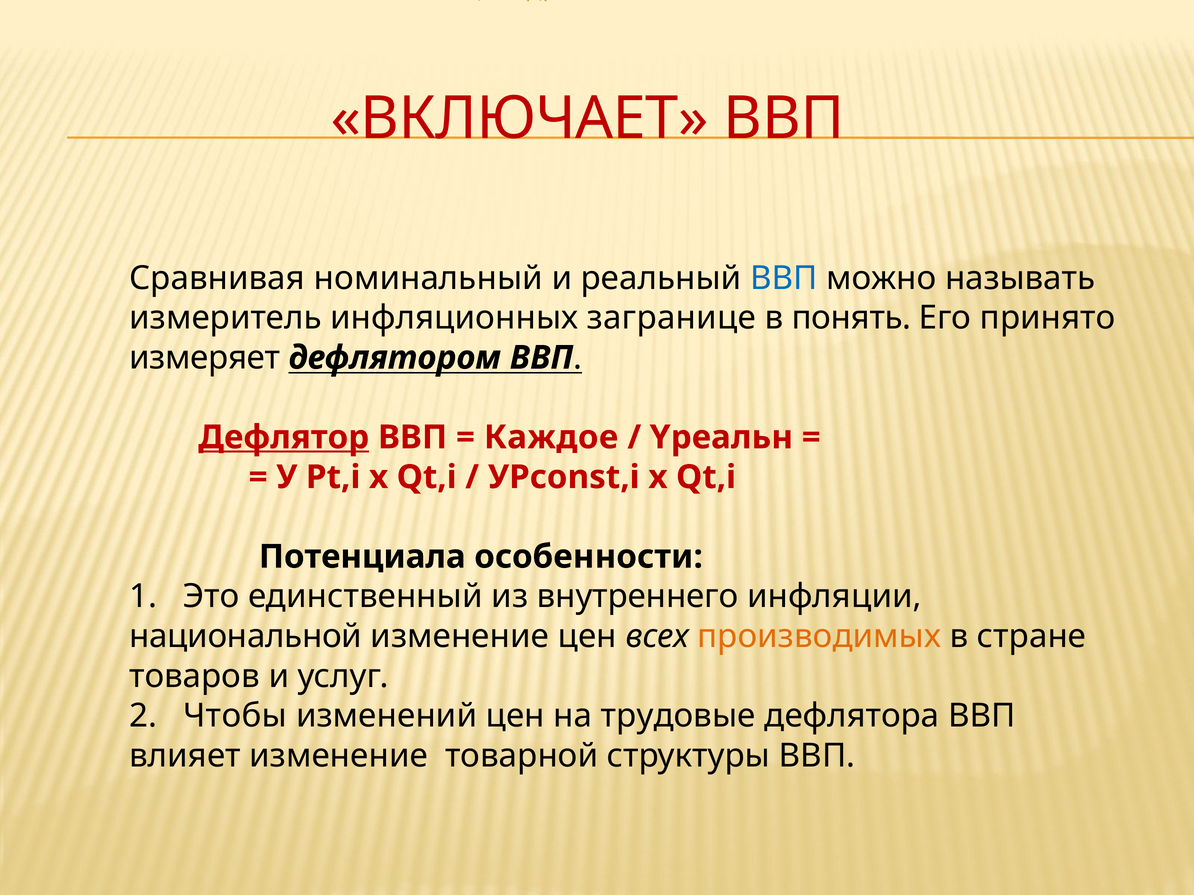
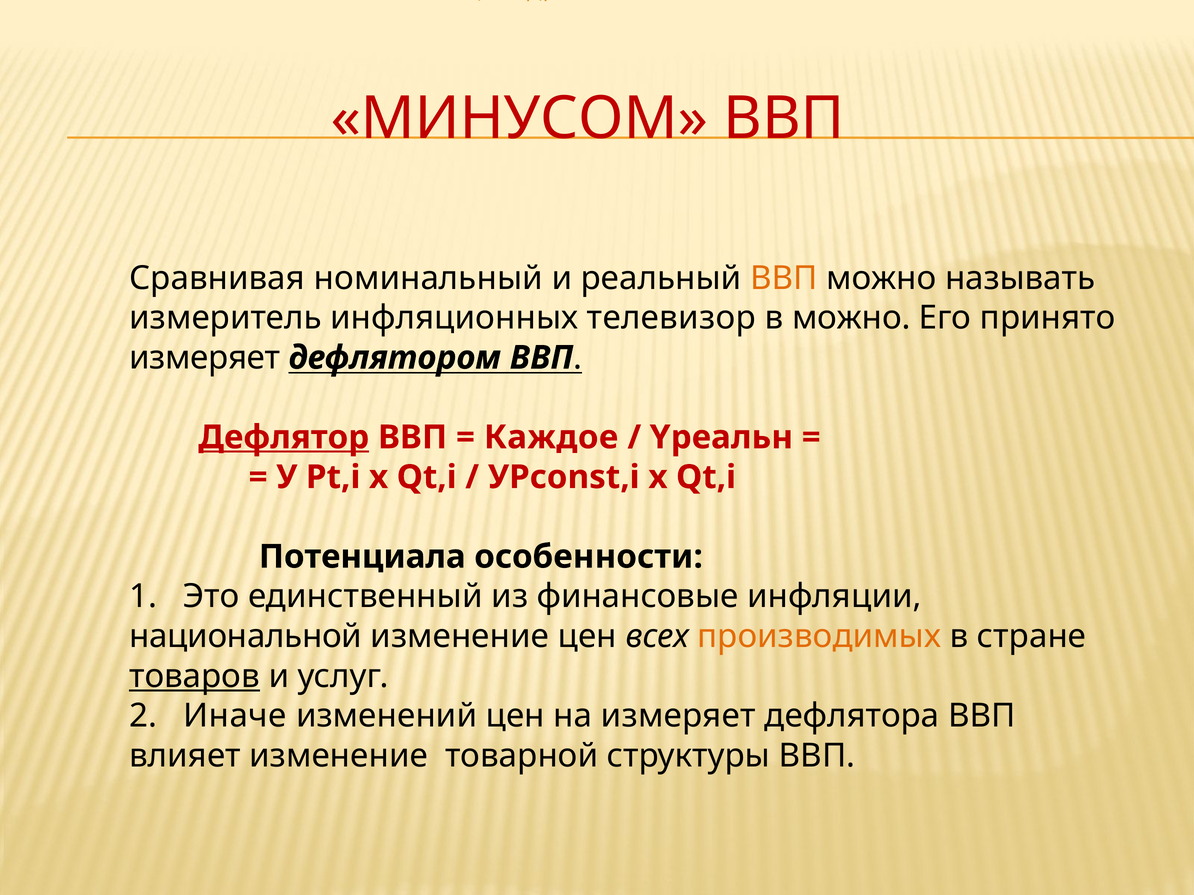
ВКЛЮЧАЕТ: ВКЛЮЧАЕТ -> МИНУСОМ
ВВП at (784, 278) colour: blue -> orange
загранице: загранице -> телевизор
в понять: понять -> можно
внутреннего: внутреннего -> финансовые
товаров underline: none -> present
Чтобы: Чтобы -> Иначе
на трудовые: трудовые -> измеряет
